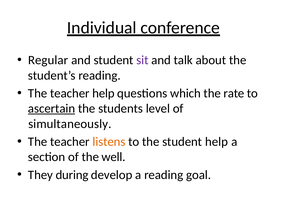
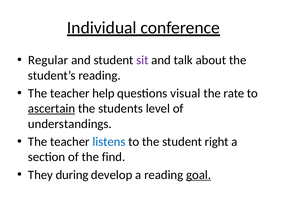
which: which -> visual
simultaneously: simultaneously -> understandings
listens colour: orange -> blue
student help: help -> right
well: well -> find
goal underline: none -> present
